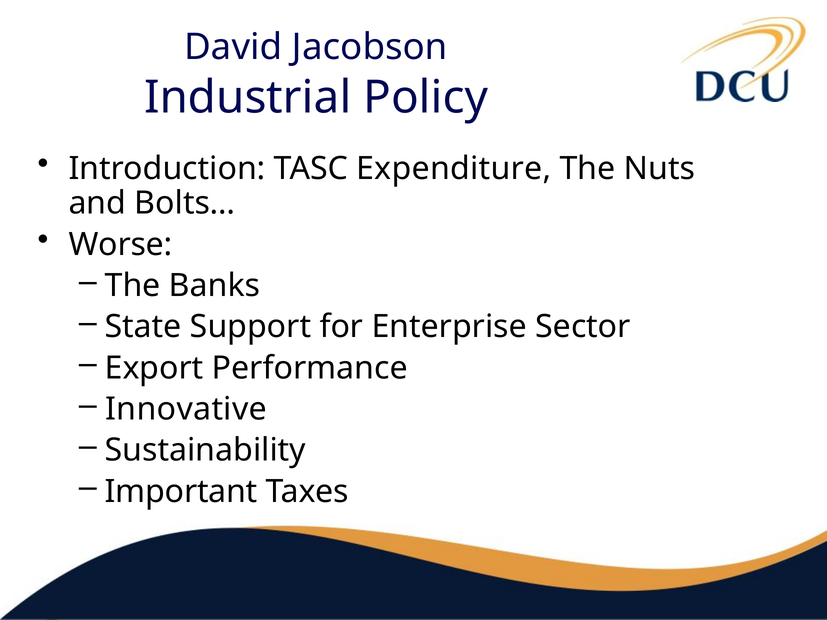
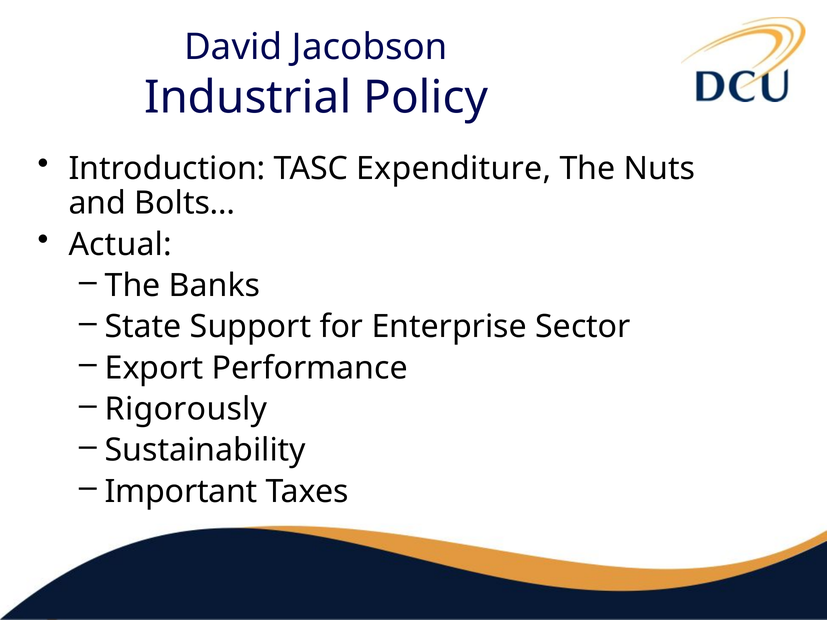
Worse: Worse -> Actual
Innovative: Innovative -> Rigorously
